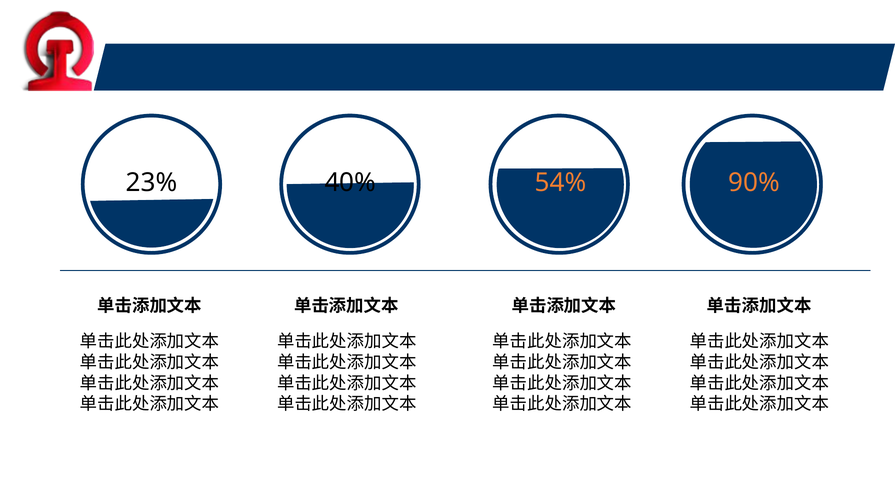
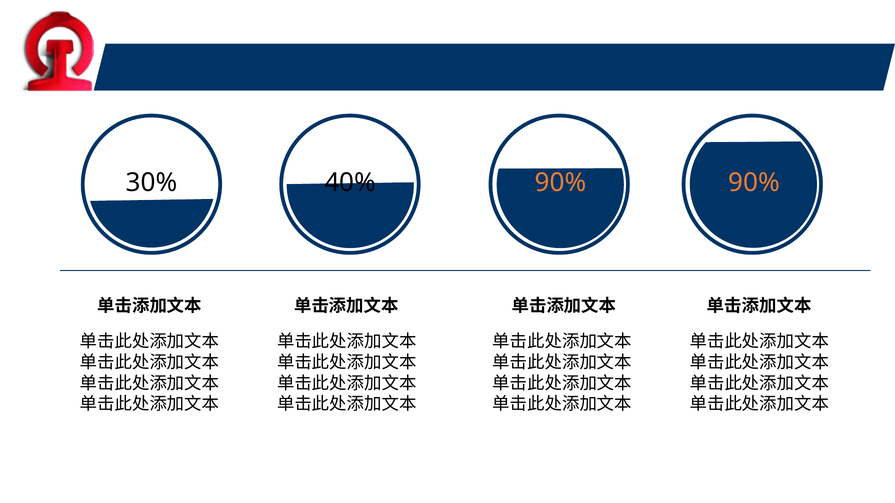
23%: 23% -> 30%
40% 54%: 54% -> 90%
